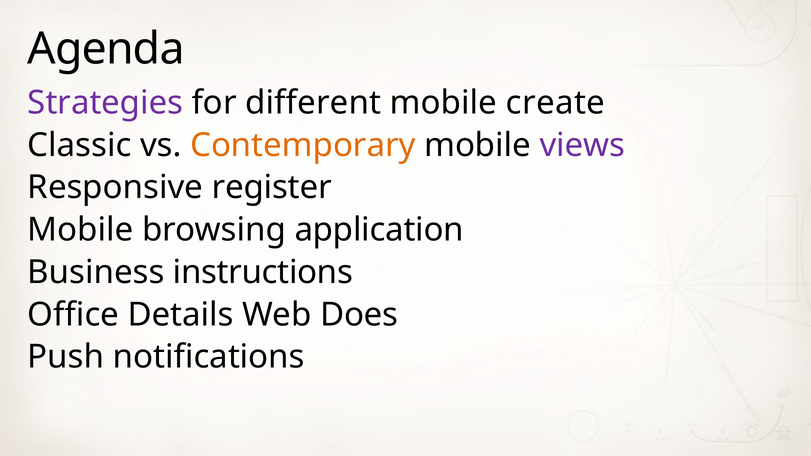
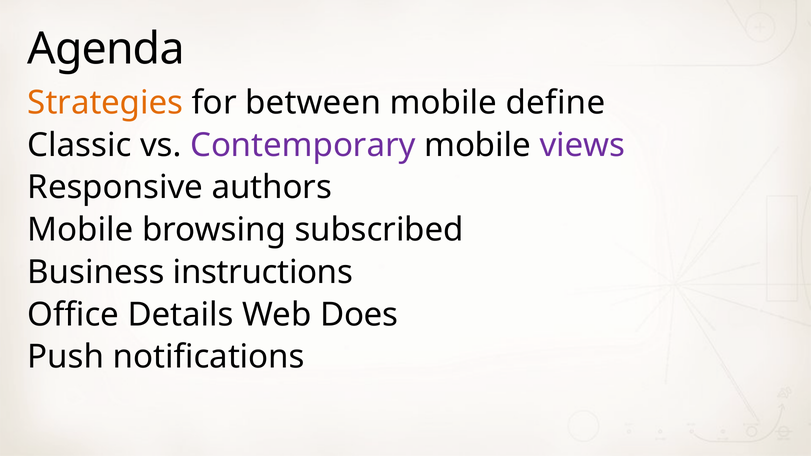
Strategies colour: purple -> orange
different: different -> between
create: create -> define
Contemporary colour: orange -> purple
register: register -> authors
application: application -> subscribed
